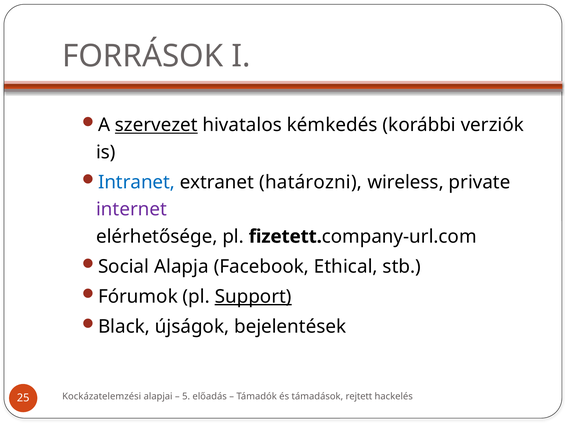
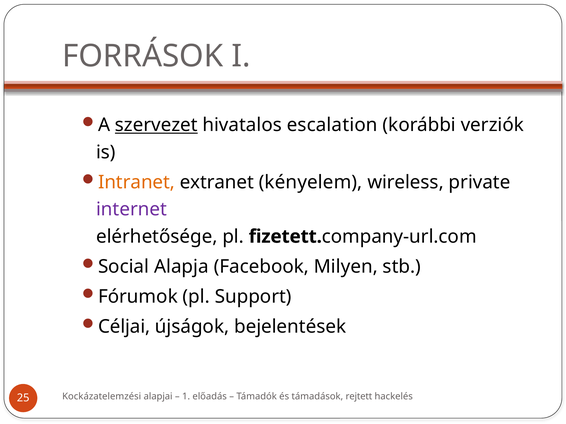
kémkedés: kémkedés -> escalation
Intranet colour: blue -> orange
határozni: határozni -> kényelem
Ethical: Ethical -> Milyen
Support underline: present -> none
Black: Black -> Céljai
5: 5 -> 1
